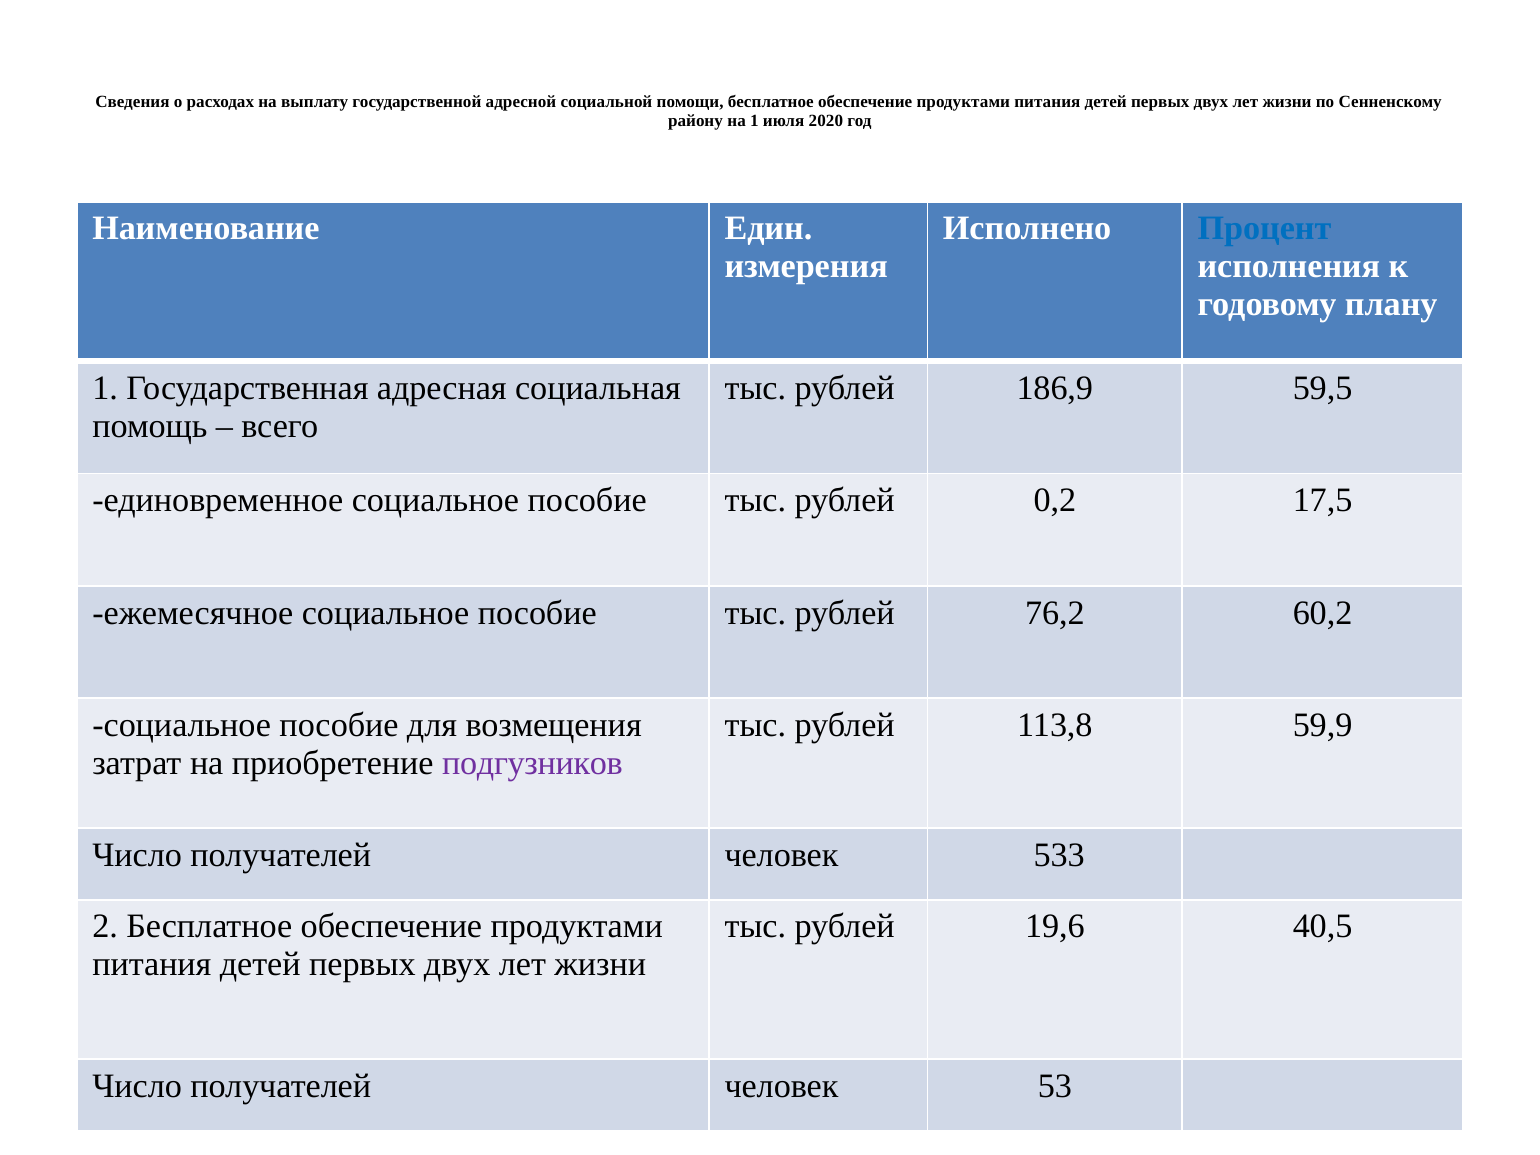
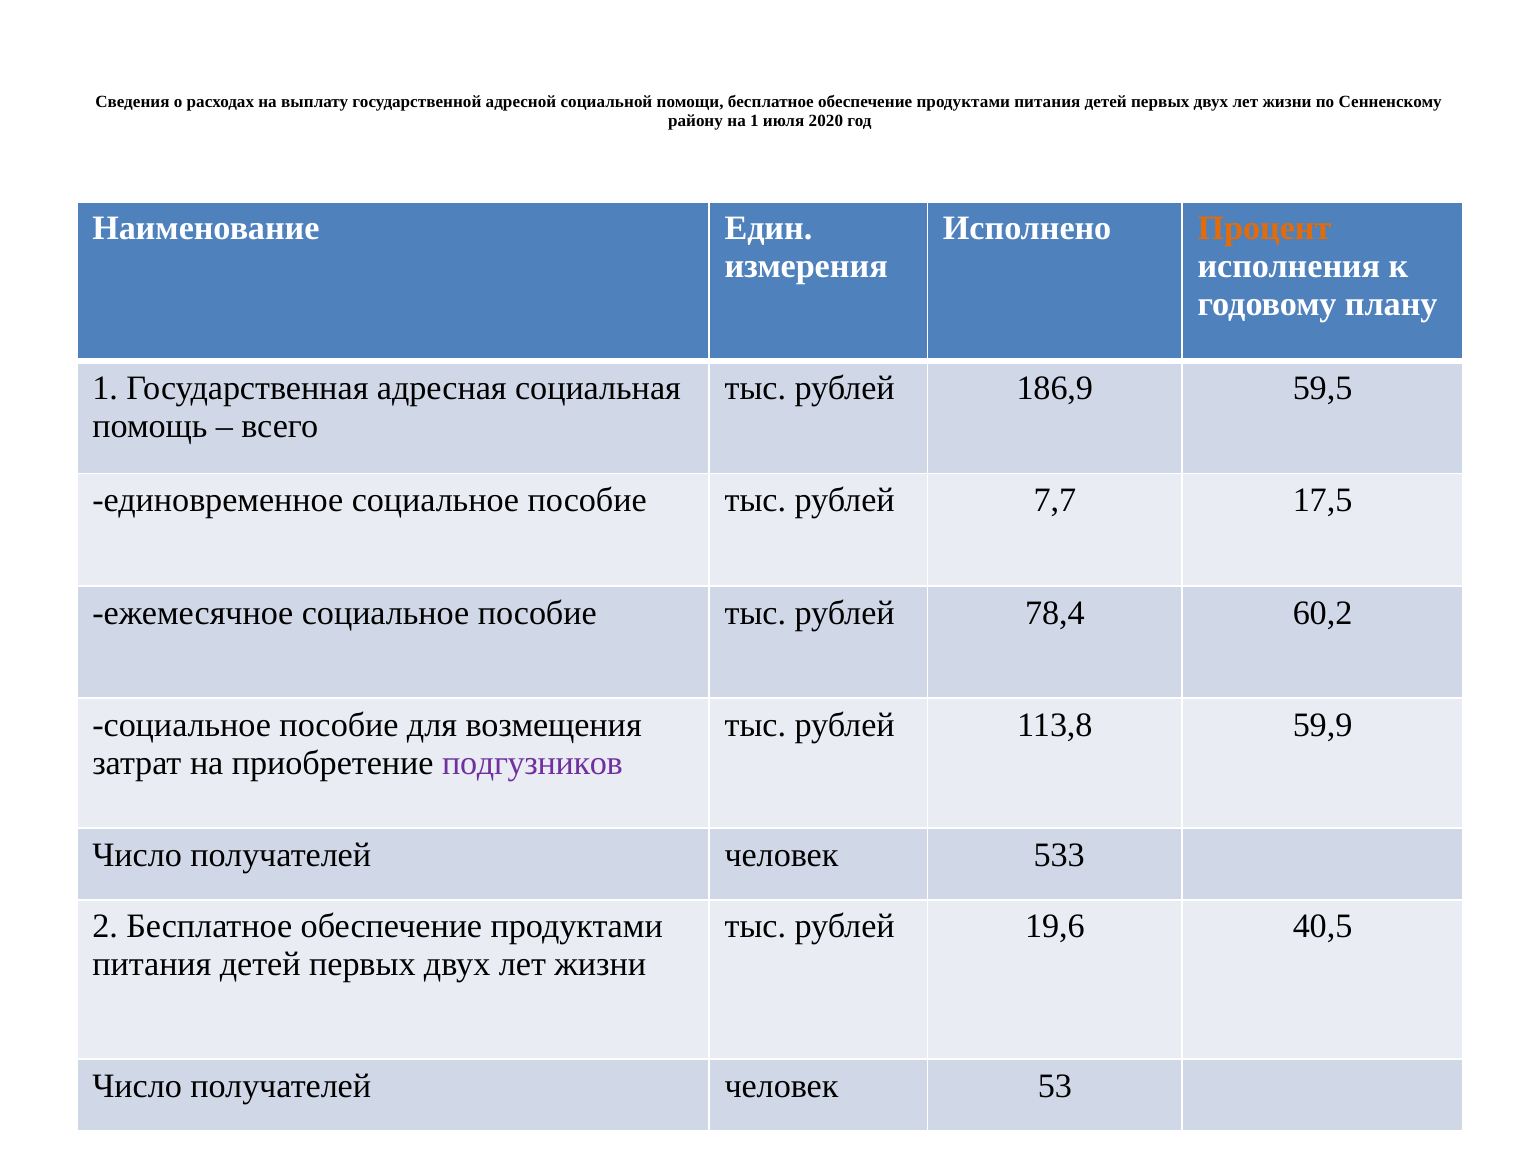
Процент colour: blue -> orange
0,2: 0,2 -> 7,7
76,2: 76,2 -> 78,4
